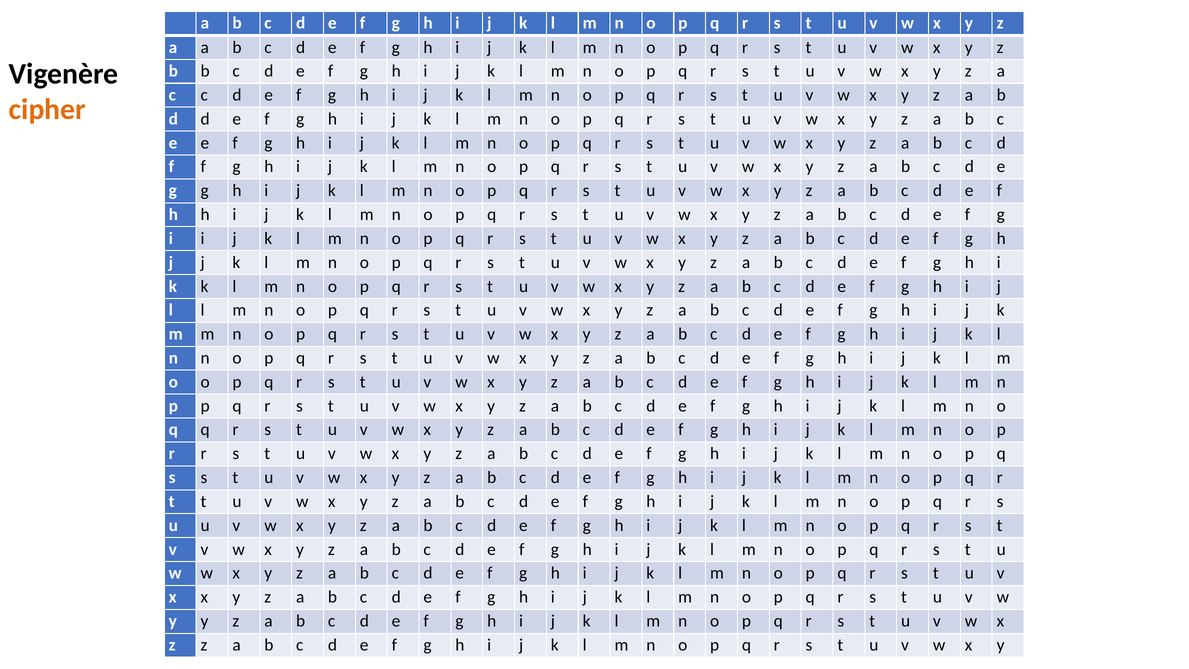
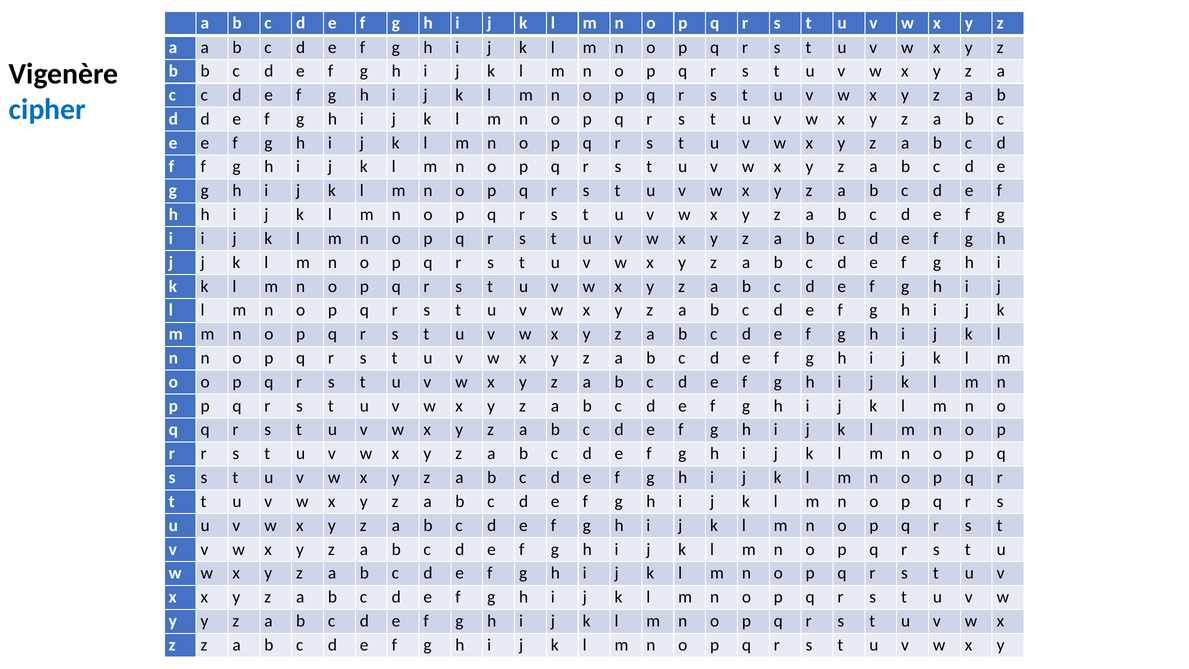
cipher colour: orange -> blue
